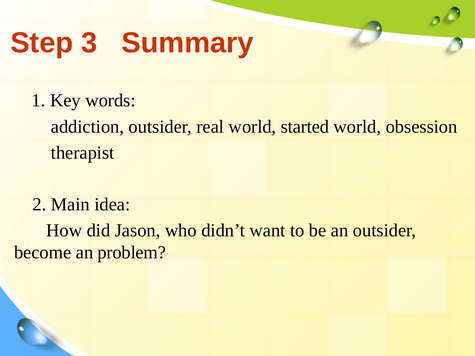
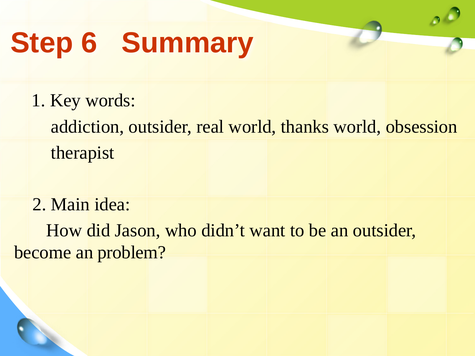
3: 3 -> 6
started: started -> thanks
